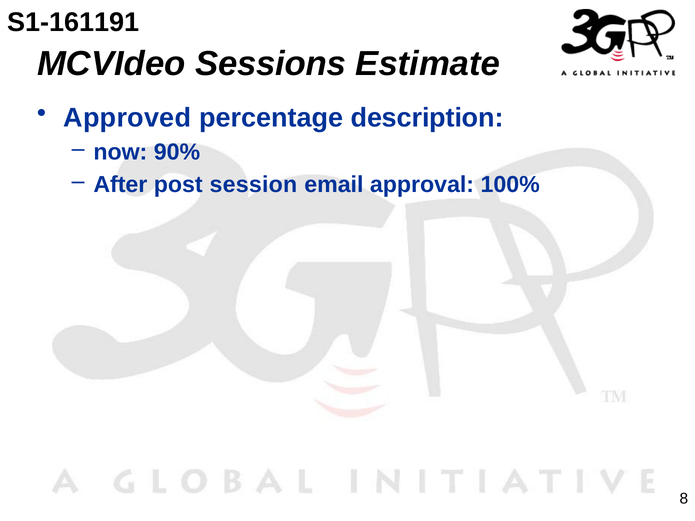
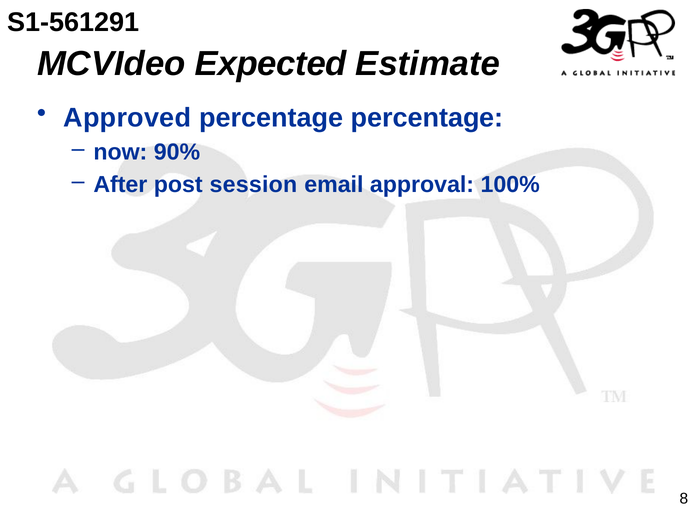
S1-161191: S1-161191 -> S1-561291
Sessions: Sessions -> Expected
percentage description: description -> percentage
